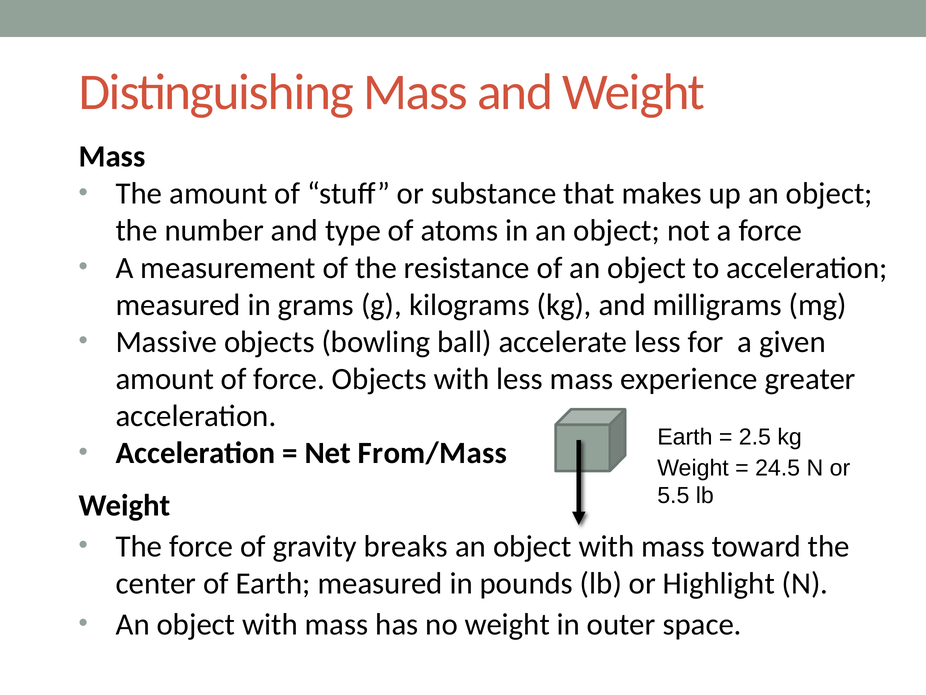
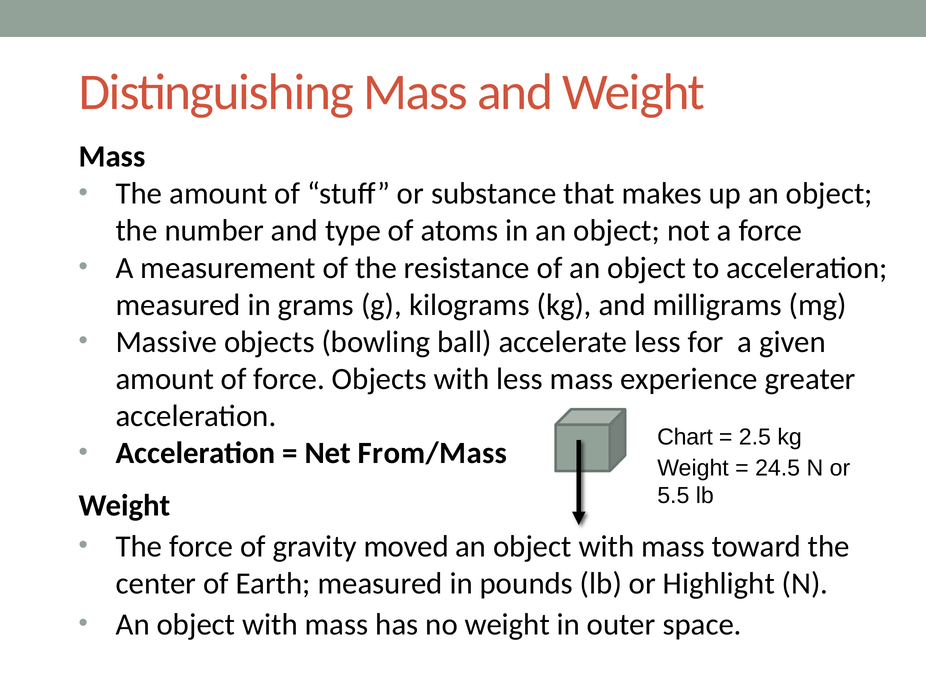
Earth at (685, 437): Earth -> Chart
breaks: breaks -> moved
